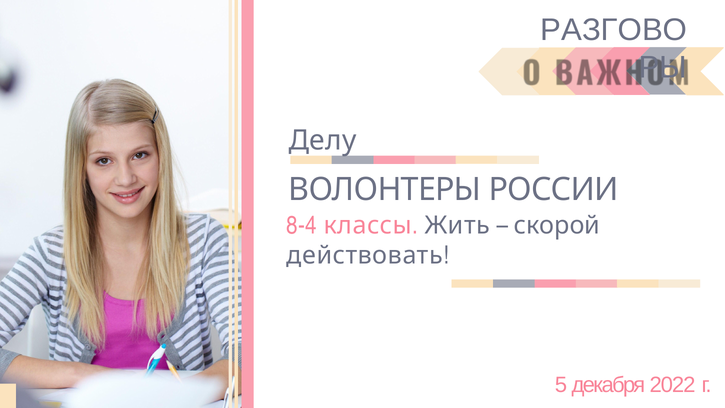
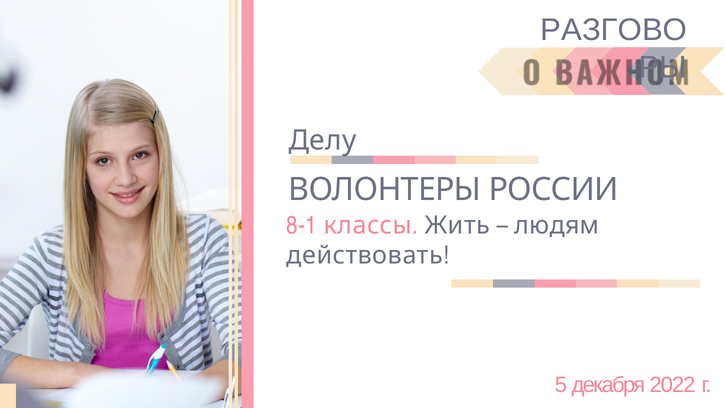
8-4: 8-4 -> 8-1
скорой: скорой -> людям
